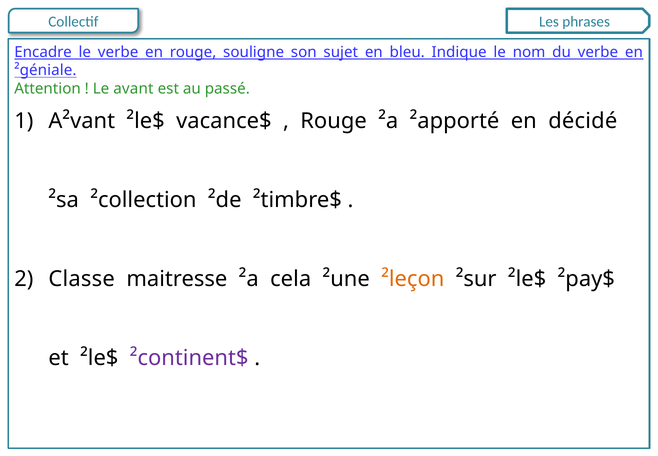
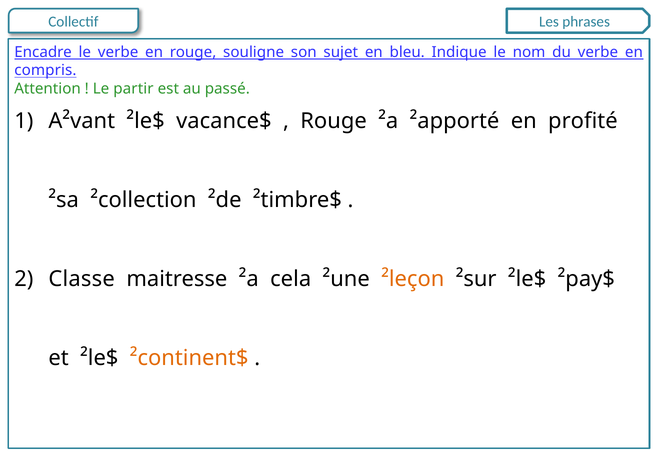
²géniale: ²géniale -> compris
avant: avant -> partir
décidé: décidé -> profité
²continent$ colour: purple -> orange
